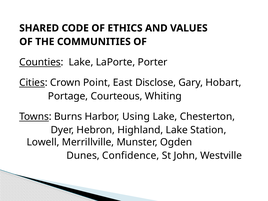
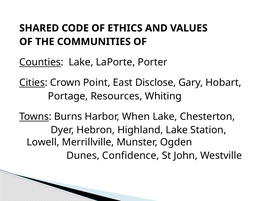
Courteous: Courteous -> Resources
Using: Using -> When
